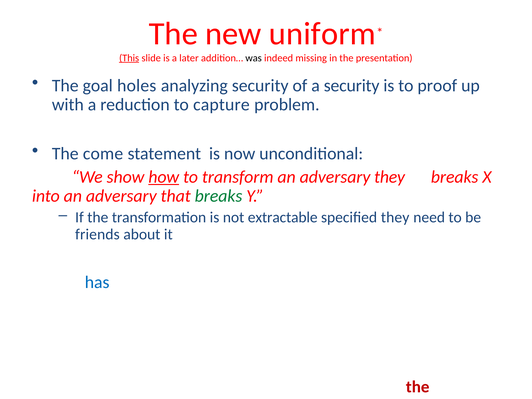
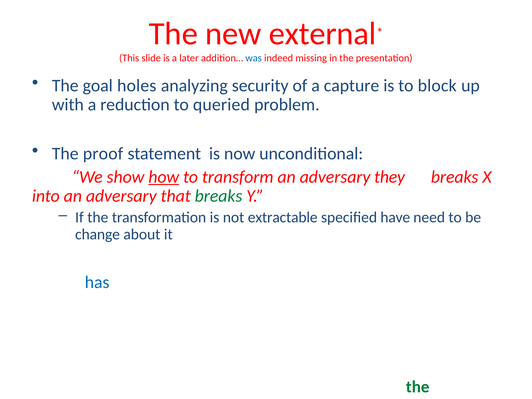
new uniform: uniform -> external
This at (129, 58) underline: present -> none
was at (254, 58) colour: black -> blue
a security: security -> capture
proof: proof -> block
to capture: capture -> queried
come: come -> proof
specified they: they -> have
friends: friends -> change
the at (418, 387) colour: red -> green
